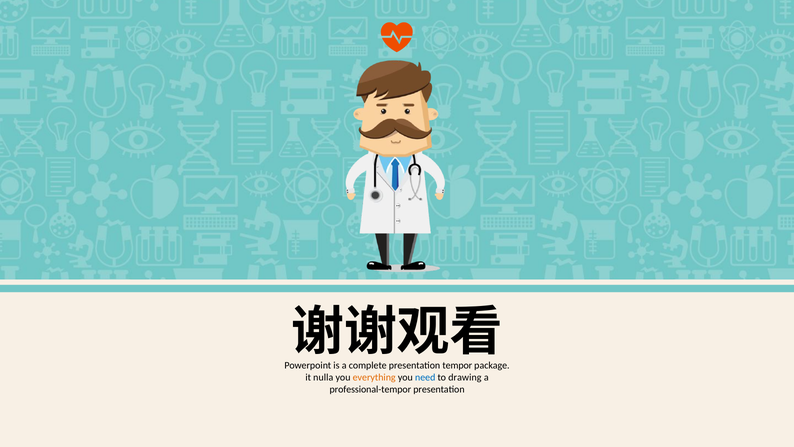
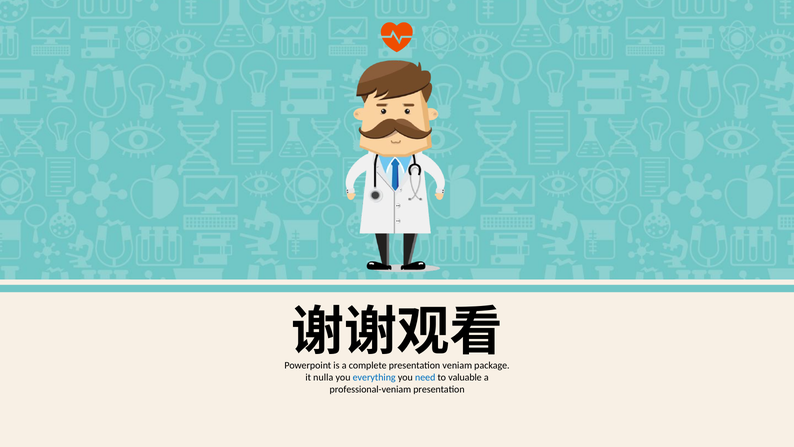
tempor: tempor -> veniam
everything colour: orange -> blue
drawing: drawing -> valuable
professional-tempor: professional-tempor -> professional-veniam
